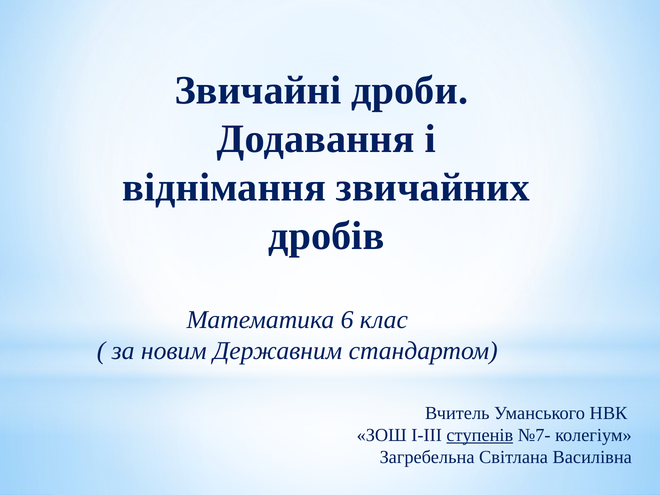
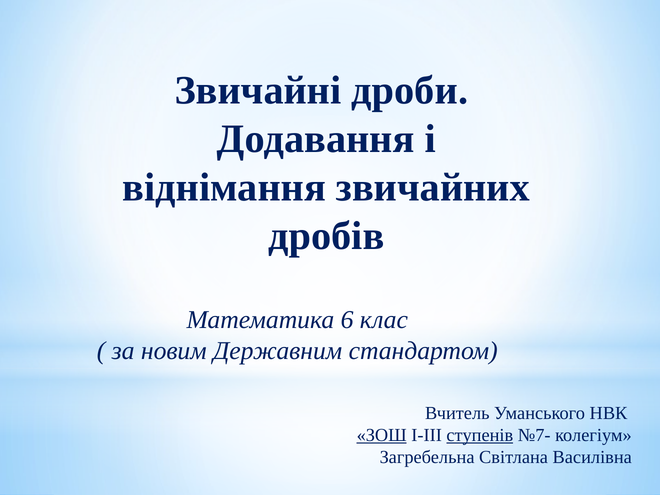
ЗОШ underline: none -> present
